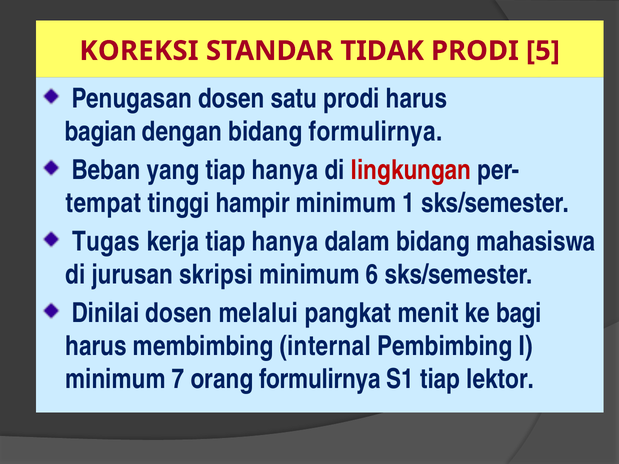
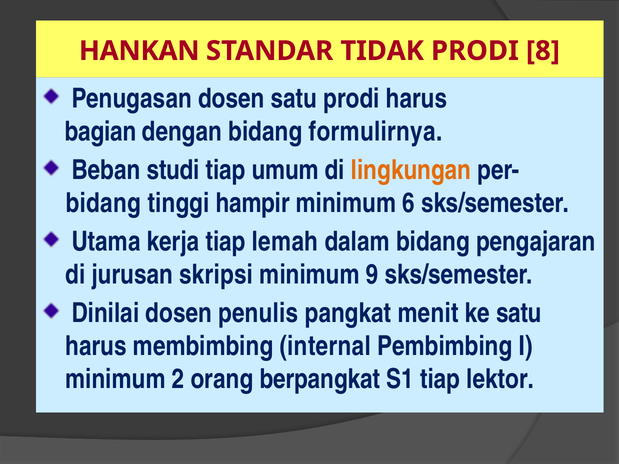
KOREKSI: KOREKSI -> HANKAN
5: 5 -> 8
yang: yang -> studi
hanya at (285, 170): hanya -> umum
lingkungan colour: red -> orange
tempat at (103, 203): tempat -> bidang
1: 1 -> 6
Tugas: Tugas -> Utama
kerja tiap hanya: hanya -> lemah
mahasiswa: mahasiswa -> pengajaran
6: 6 -> 9
melalui: melalui -> penulis
ke bagi: bagi -> satu
7: 7 -> 2
orang formulirnya: formulirnya -> berpangkat
